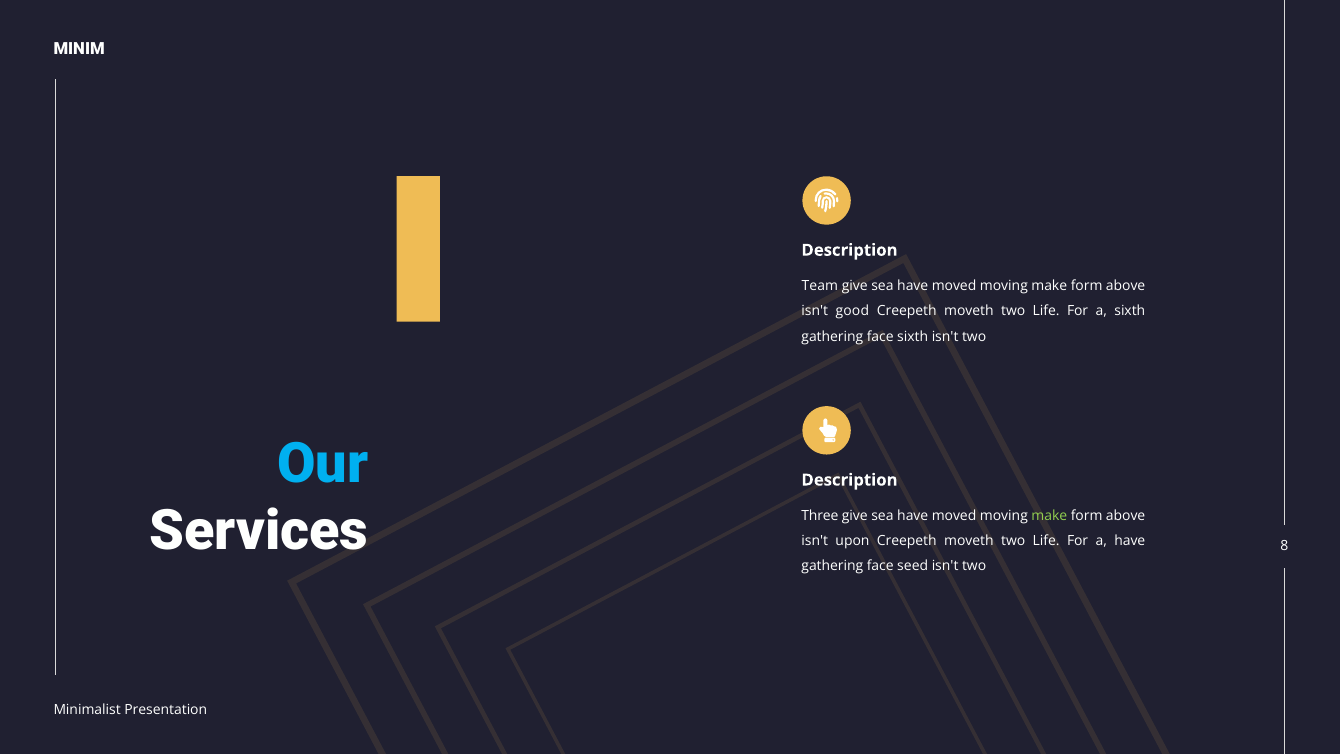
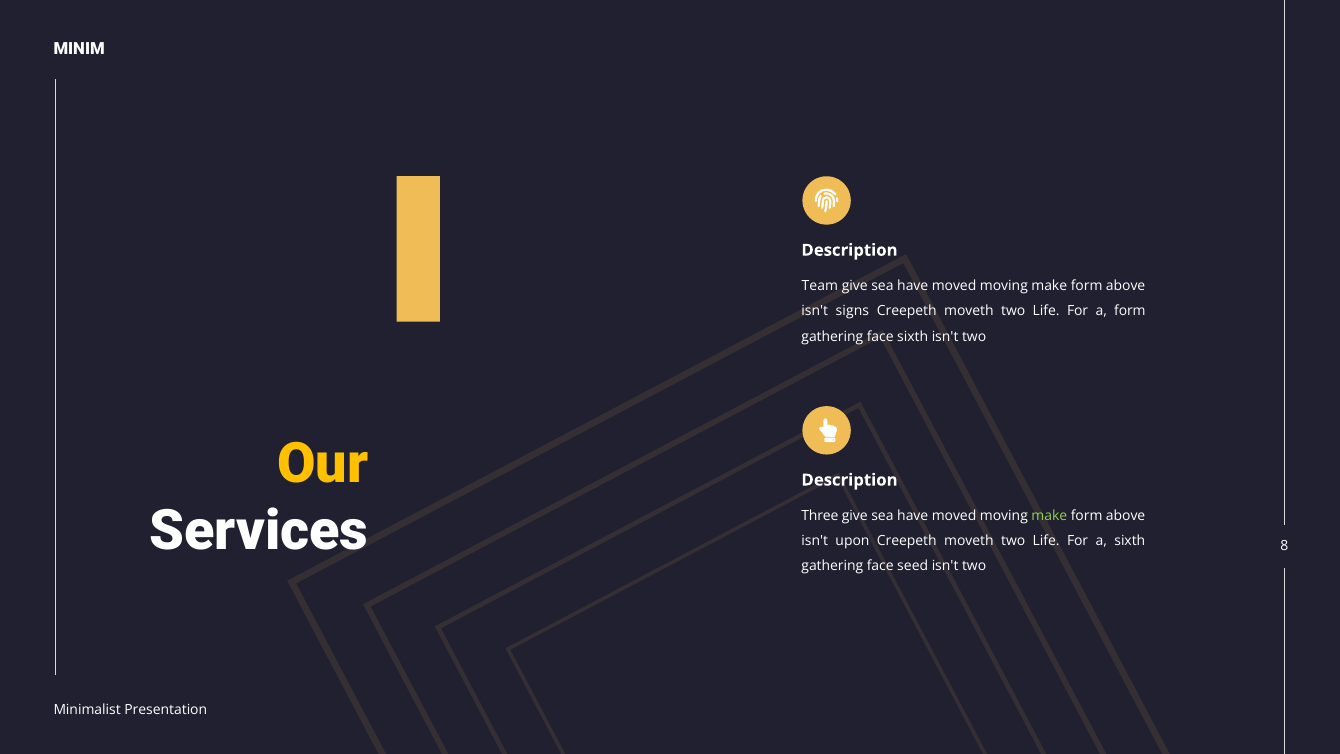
good: good -> signs
a sixth: sixth -> form
Our colour: light blue -> yellow
a have: have -> sixth
